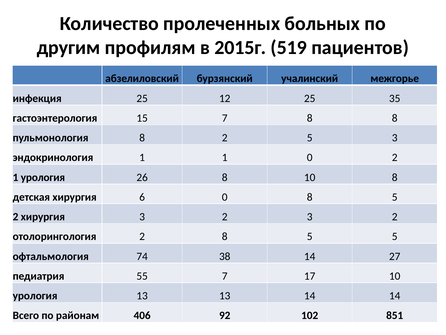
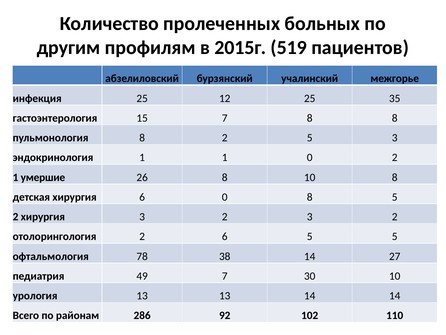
1 урология: урология -> умершие
2 8: 8 -> 6
74: 74 -> 78
55: 55 -> 49
17: 17 -> 30
406: 406 -> 286
851: 851 -> 110
